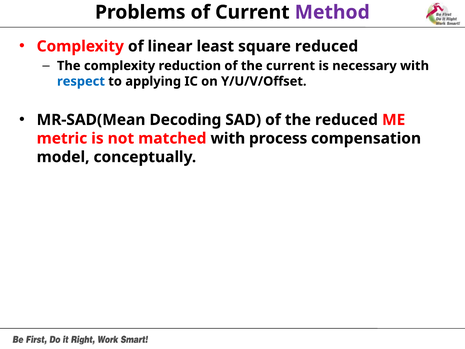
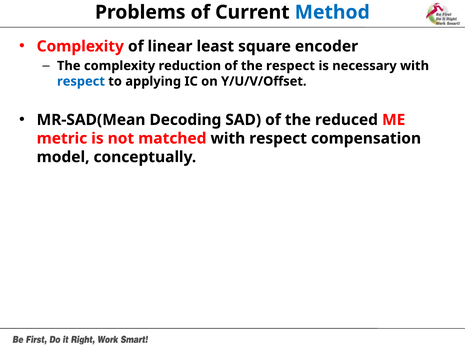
Method colour: purple -> blue
square reduced: reduced -> encoder
the current: current -> respect
matched with process: process -> respect
